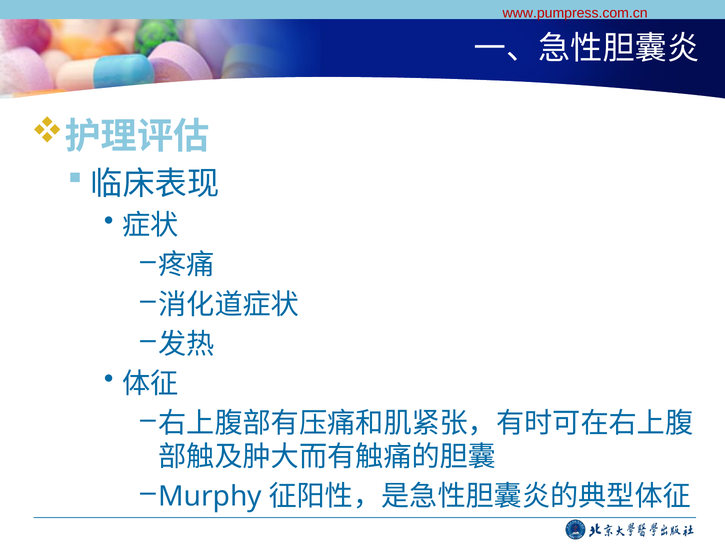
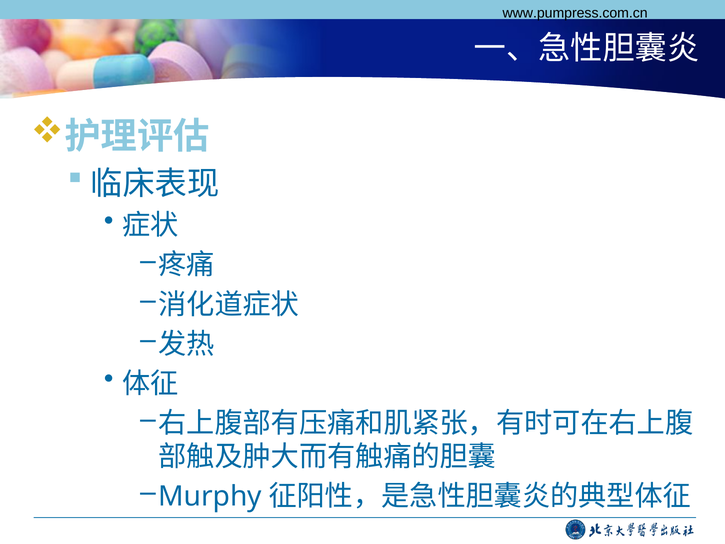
www.pumpress.com.cn colour: red -> black
